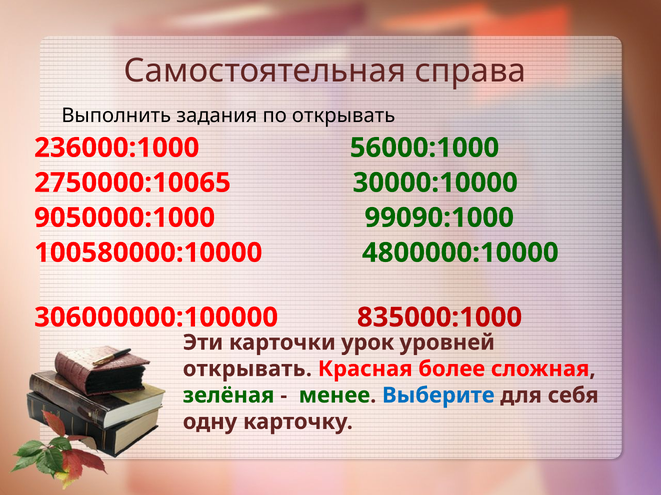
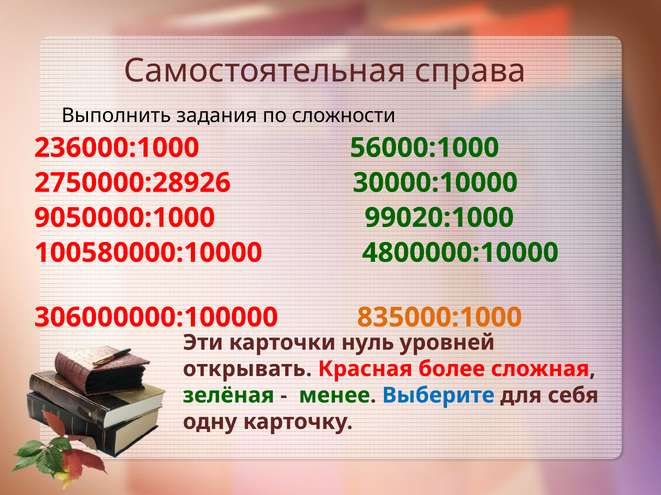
по открывать: открывать -> сложности
2750000:10065: 2750000:10065 -> 2750000:28926
99090:1000: 99090:1000 -> 99020:1000
835000:1000 colour: red -> orange
урок: урок -> нуль
